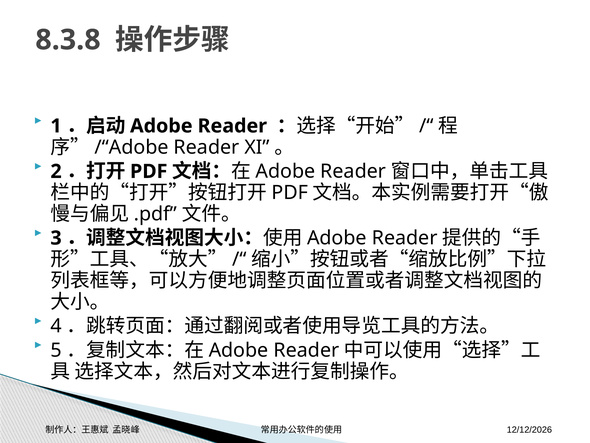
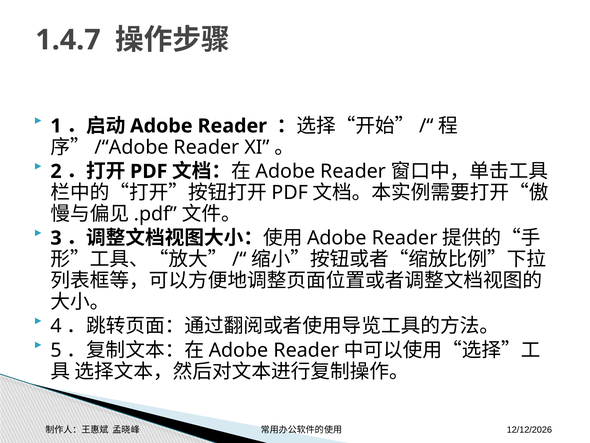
8.3.8: 8.3.8 -> 1.4.7
